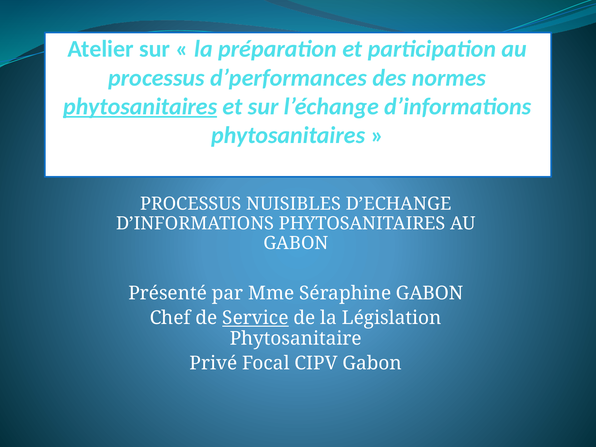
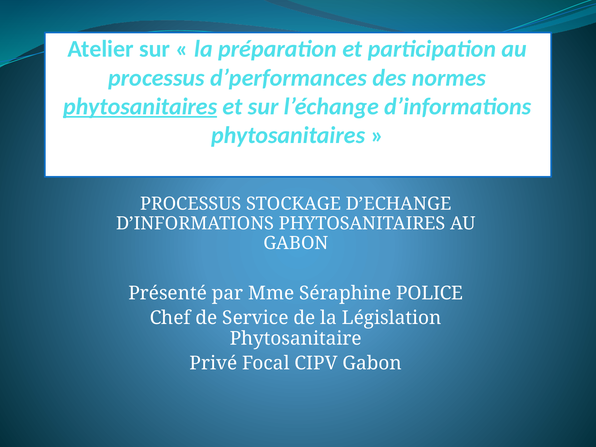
NUISIBLES: NUISIBLES -> STOCKAGE
Séraphine GABON: GABON -> POLICE
Service underline: present -> none
